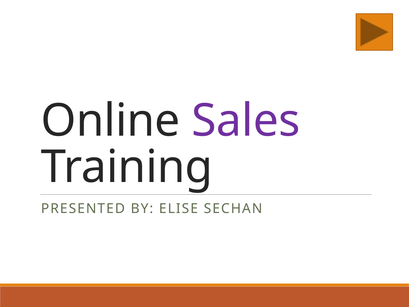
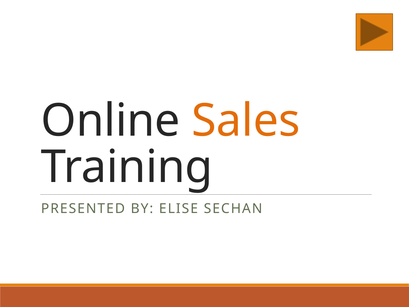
Sales colour: purple -> orange
